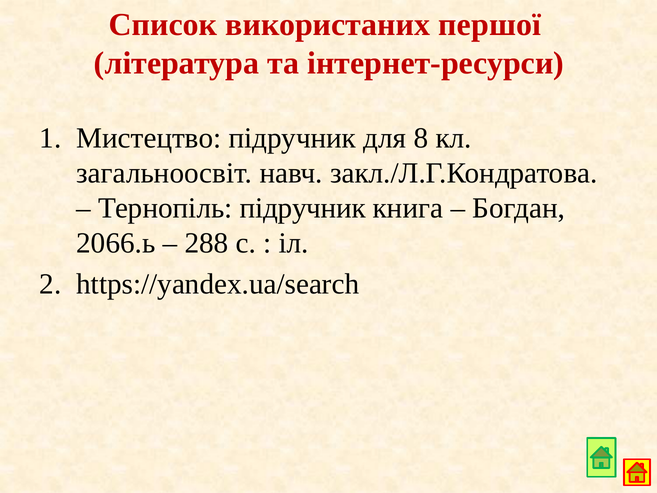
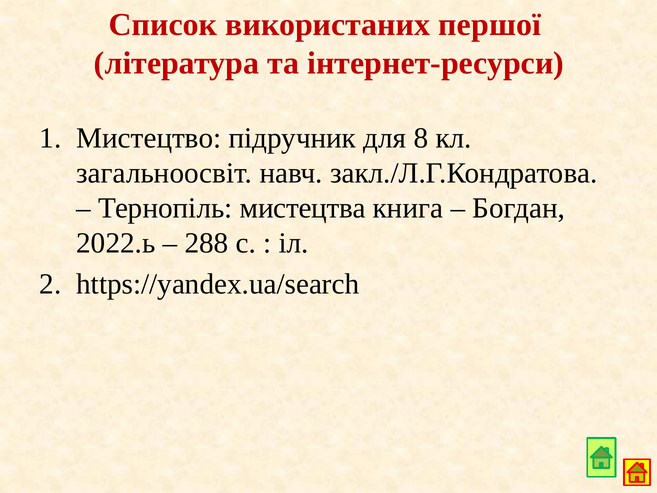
Тернопіль підручник: підручник -> мистецтва
2066.ь: 2066.ь -> 2022.ь
